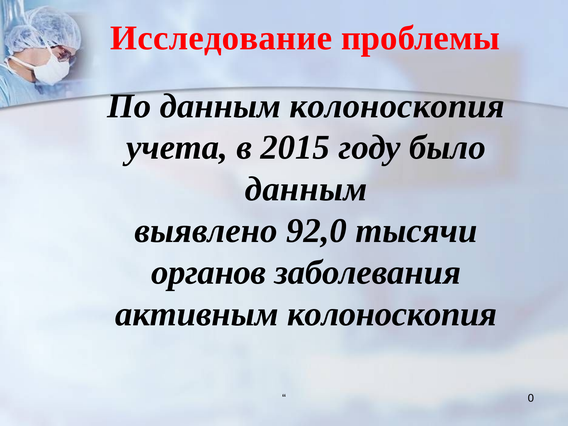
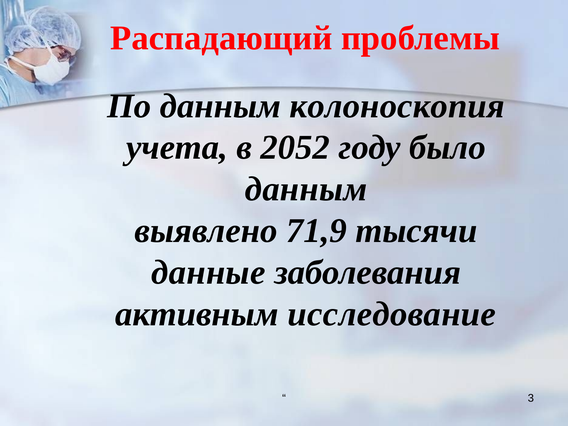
Исследование: Исследование -> Распадающий
2015: 2015 -> 2052
92,0: 92,0 -> 71,9
органов: органов -> данные
активным колоноскопия: колоноскопия -> исследование
0: 0 -> 3
